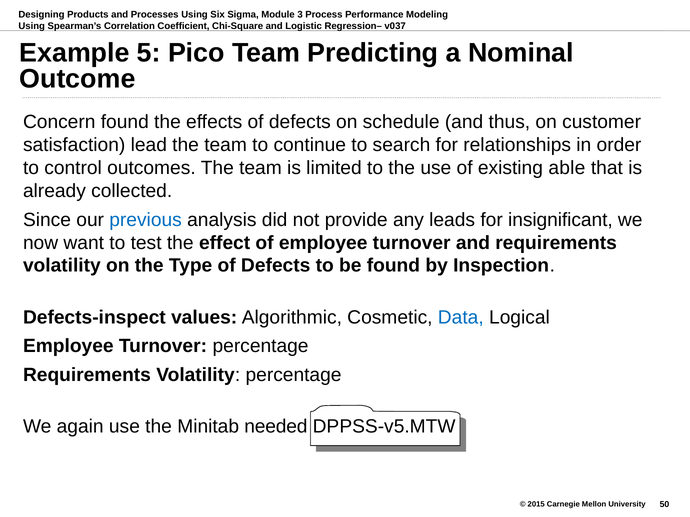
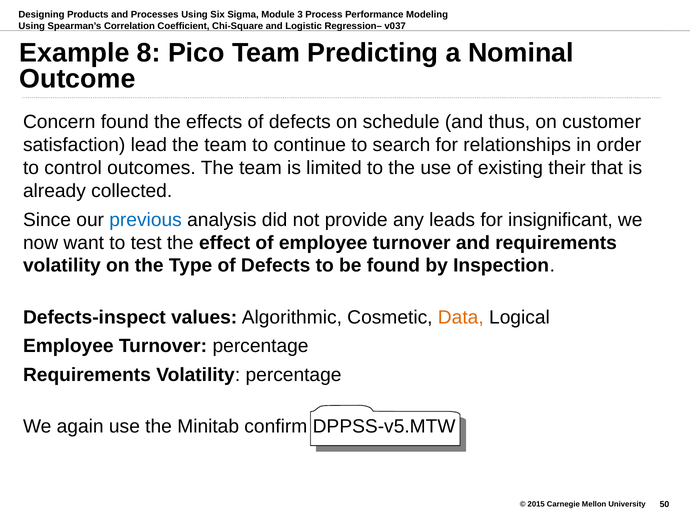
5: 5 -> 8
able: able -> their
Data colour: blue -> orange
needed: needed -> confirm
